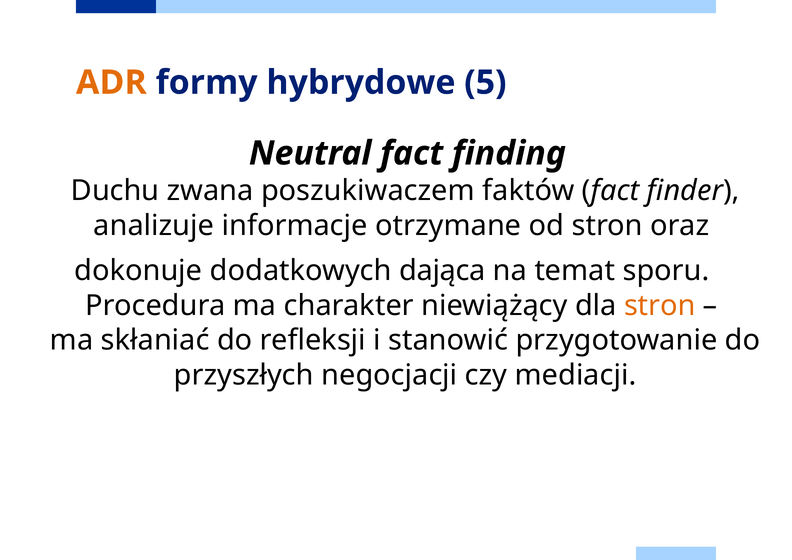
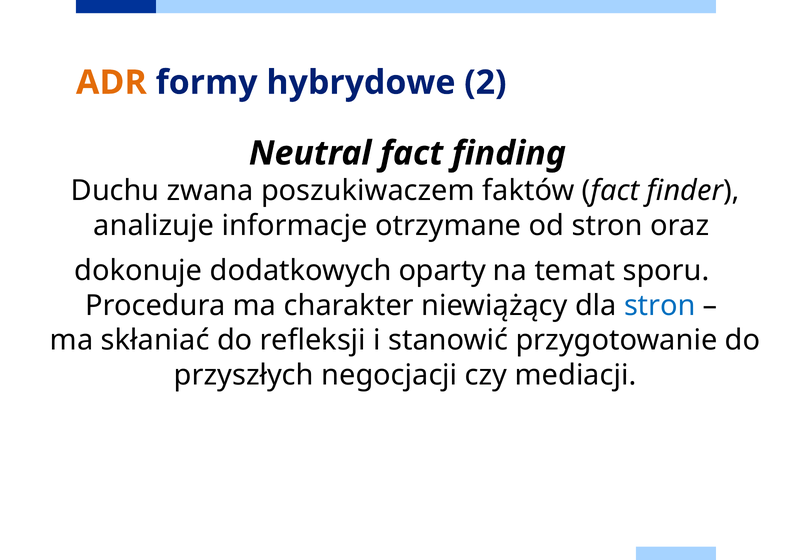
5: 5 -> 2
dająca: dająca -> oparty
stron at (660, 306) colour: orange -> blue
